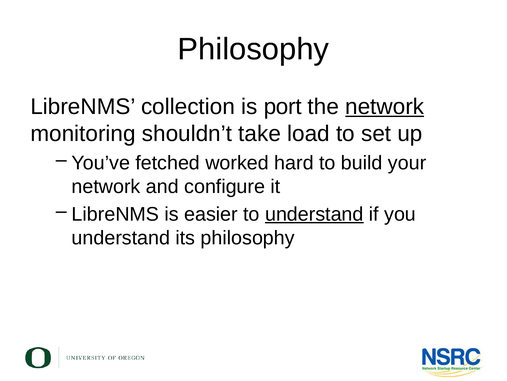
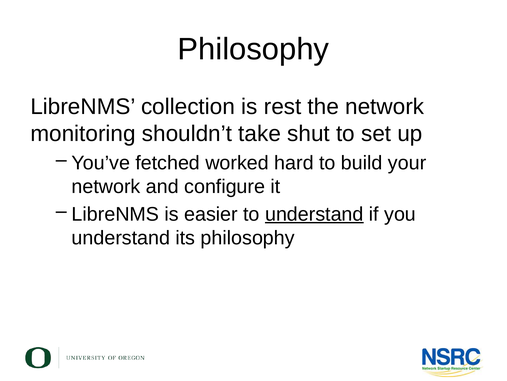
port: port -> rest
network at (385, 106) underline: present -> none
load: load -> shut
